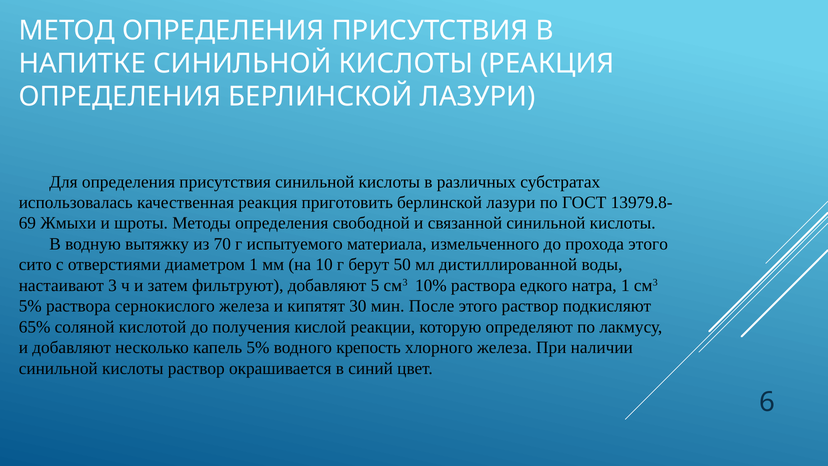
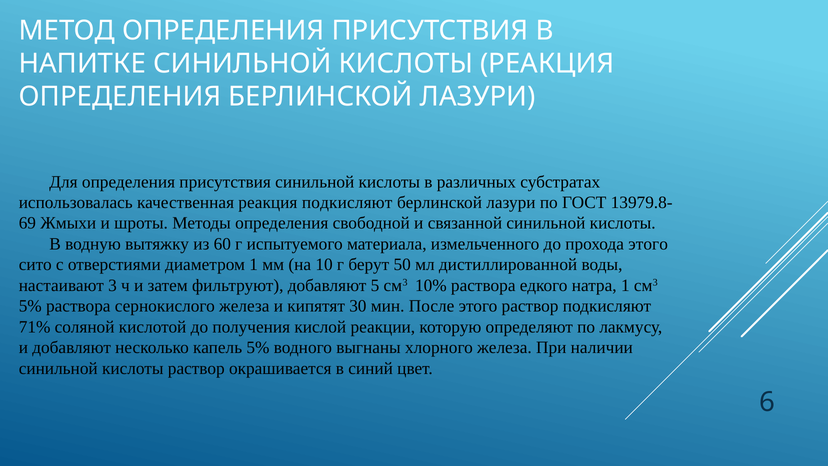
реакция приготовить: приготовить -> подкисляют
70: 70 -> 60
65%: 65% -> 71%
крепость: крепость -> выгнаны
